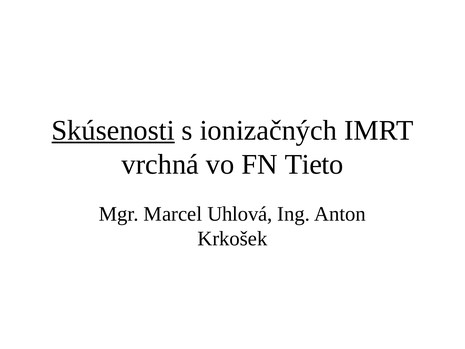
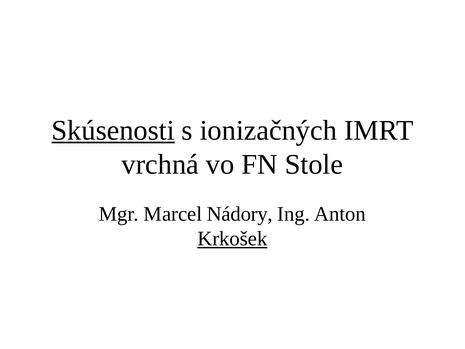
Tieto: Tieto -> Stole
Uhlová: Uhlová -> Nádory
Krkošek underline: none -> present
